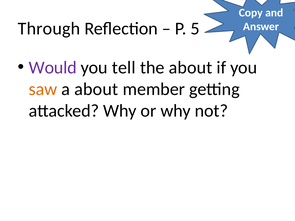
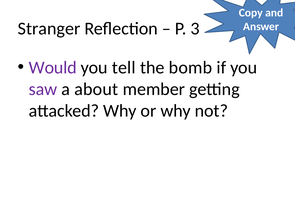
Through: Through -> Stranger
5: 5 -> 3
the about: about -> bomb
saw colour: orange -> purple
